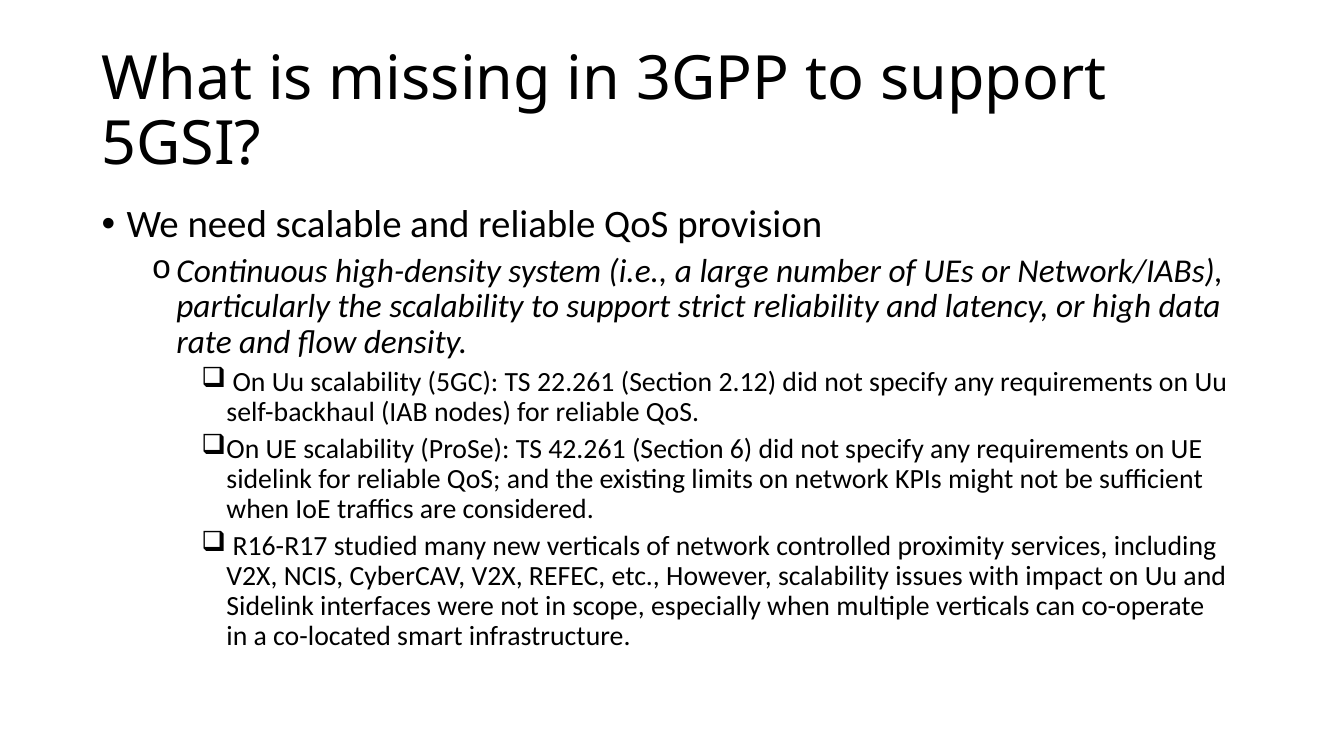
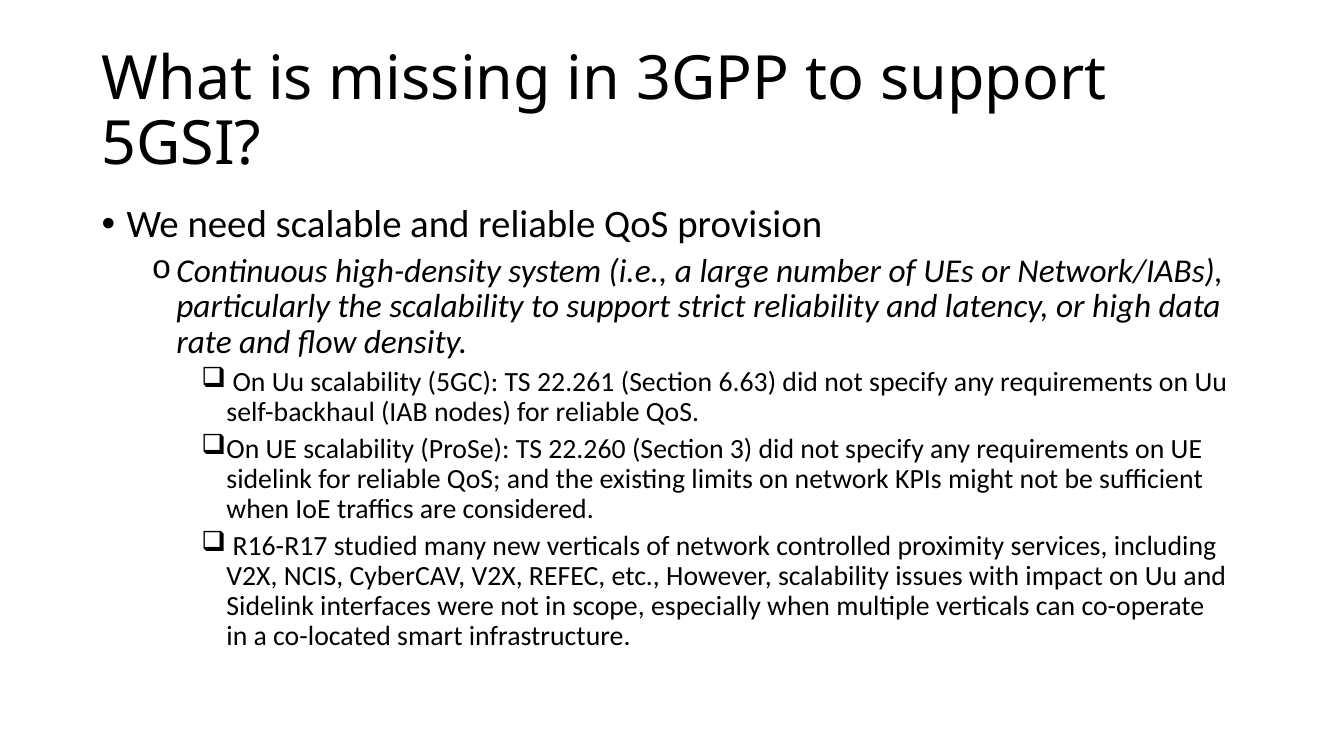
2.12: 2.12 -> 6.63
42.261: 42.261 -> 22.260
6: 6 -> 3
